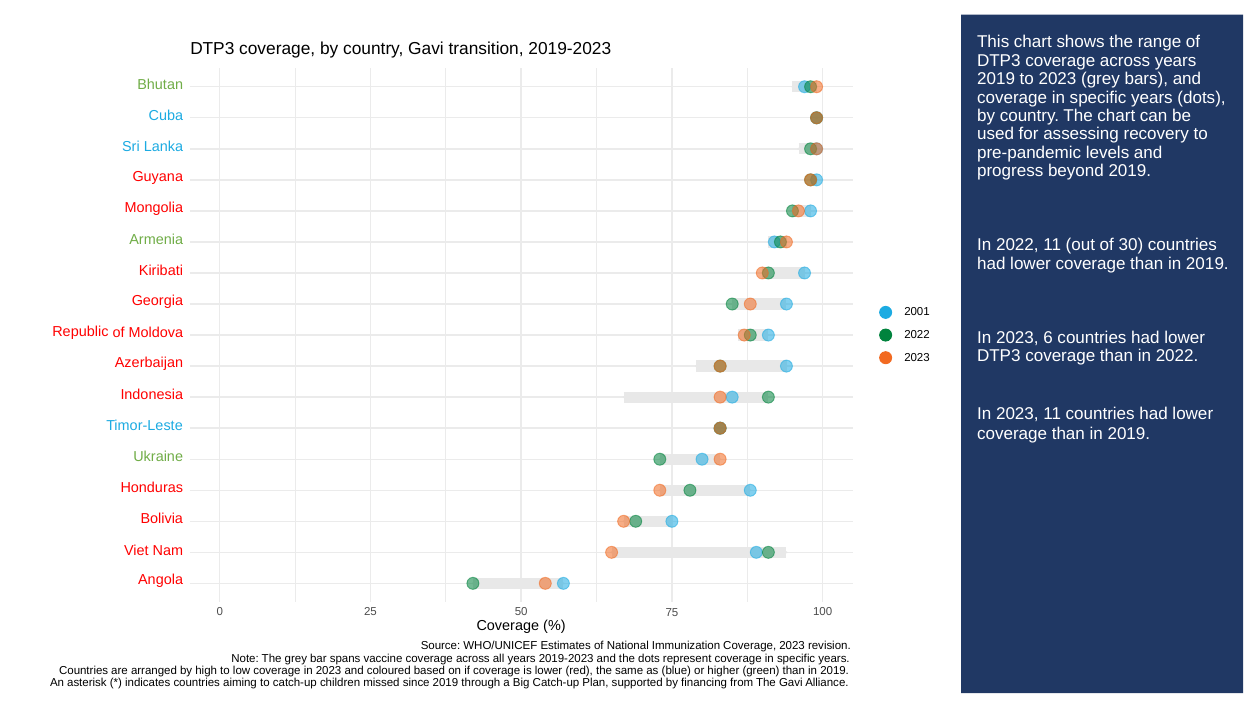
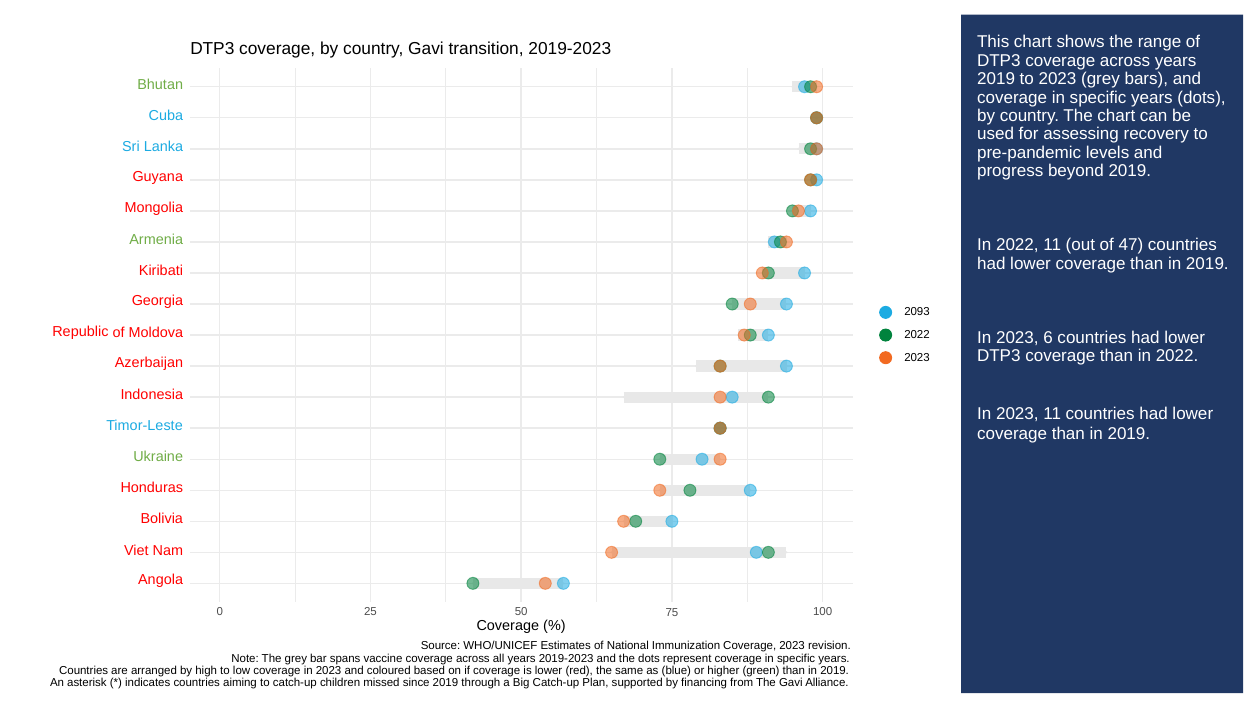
30: 30 -> 47
2001: 2001 -> 2093
